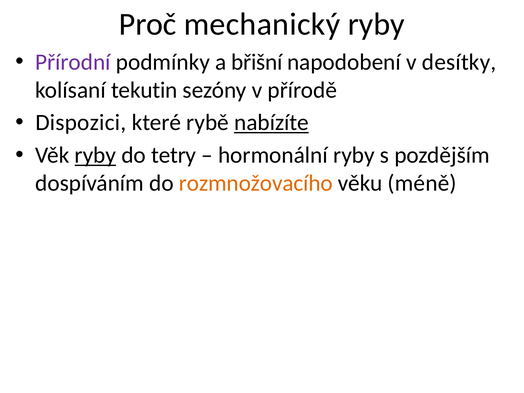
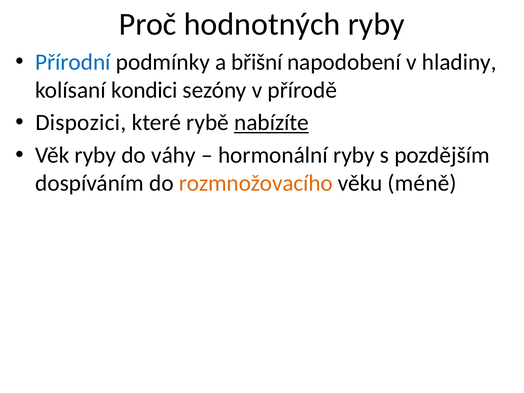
mechanický: mechanický -> hodnotných
Přírodní colour: purple -> blue
desítky: desítky -> hladiny
tekutin: tekutin -> kondici
ryby at (95, 155) underline: present -> none
tetry: tetry -> váhy
